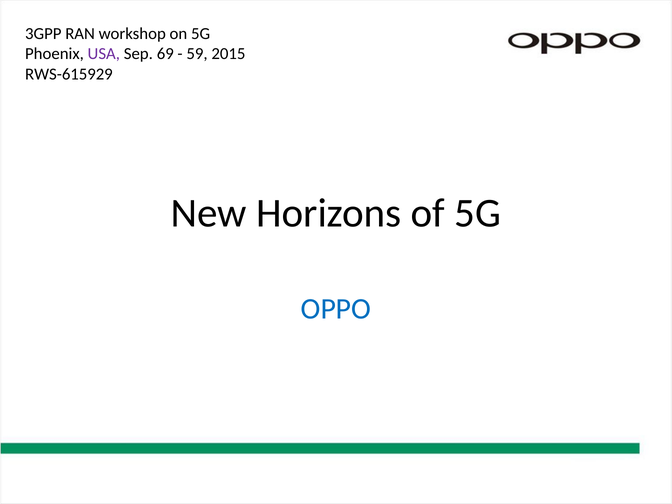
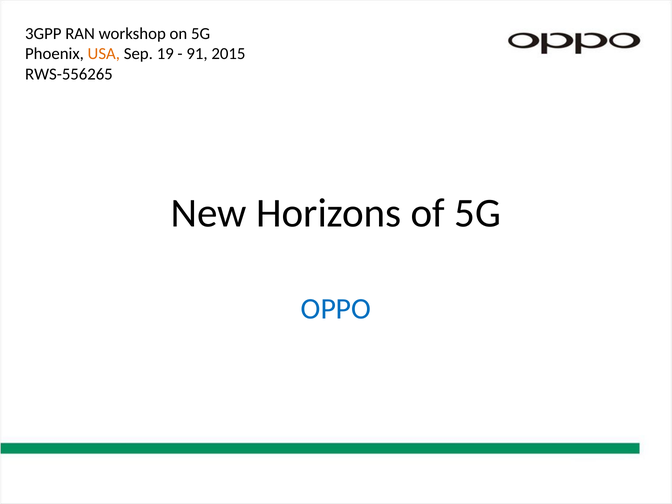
USA colour: purple -> orange
69: 69 -> 19
59: 59 -> 91
RWS-615929: RWS-615929 -> RWS-556265
